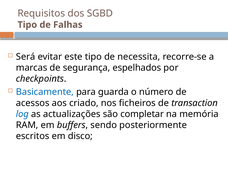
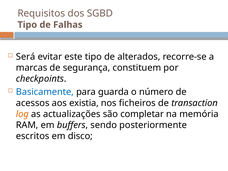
necessita: necessita -> alterados
espelhados: espelhados -> constituem
criado: criado -> existia
log colour: blue -> orange
